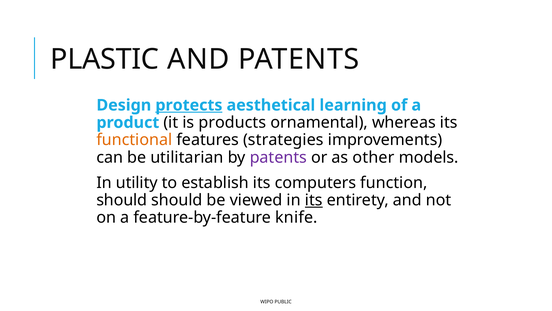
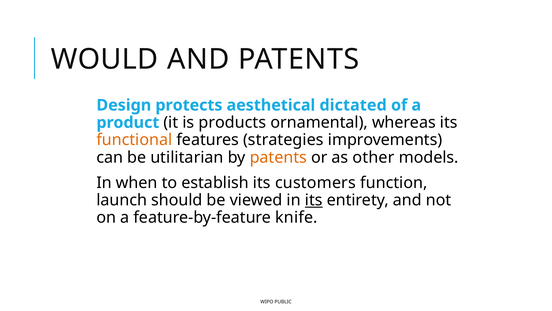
PLASTIC: PLASTIC -> WOULD
protects underline: present -> none
learning: learning -> dictated
patents at (278, 157) colour: purple -> orange
utility: utility -> when
computers: computers -> customers
should at (122, 200): should -> launch
